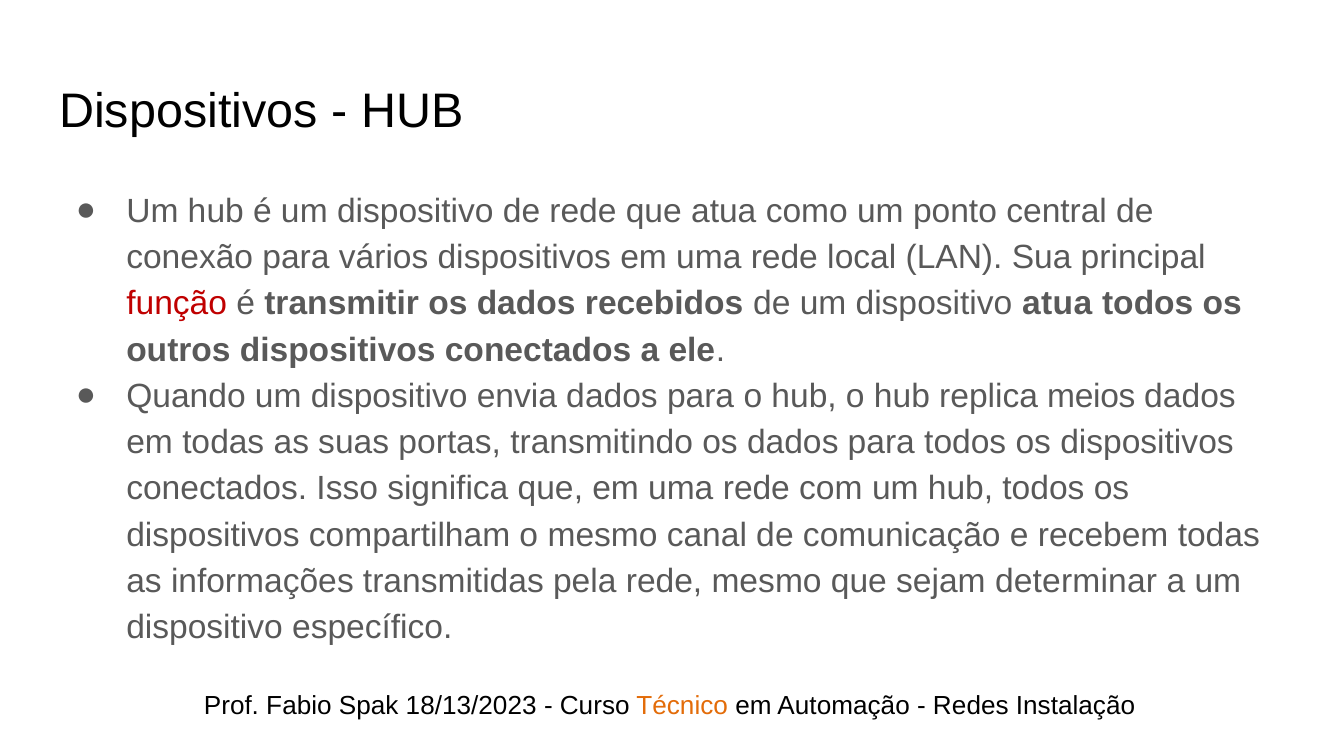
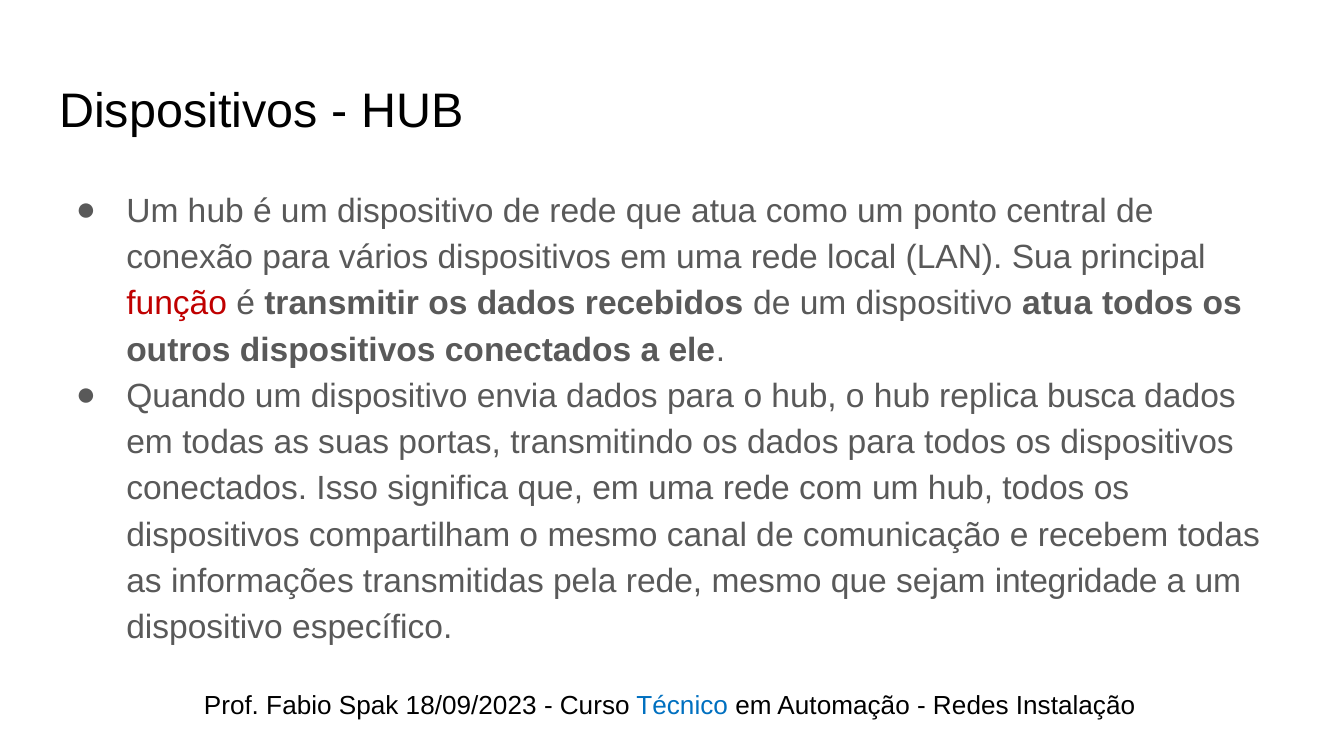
meios: meios -> busca
determinar: determinar -> integridade
18/13/2023: 18/13/2023 -> 18/09/2023
Técnico colour: orange -> blue
